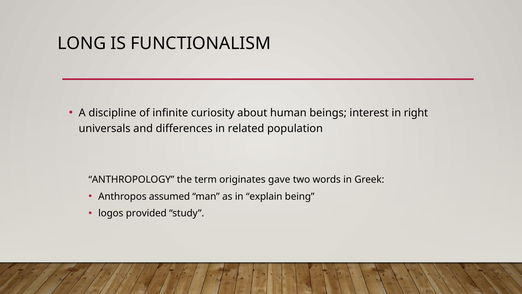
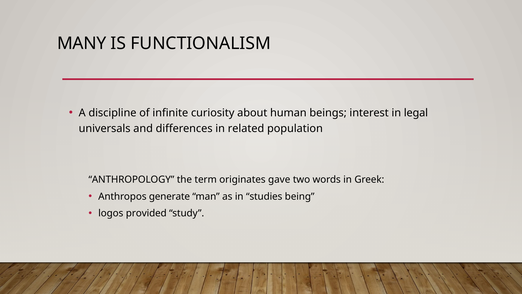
LONG: LONG -> MANY
right: right -> legal
assumed: assumed -> generate
explain: explain -> studies
